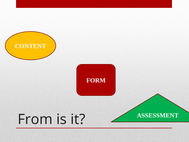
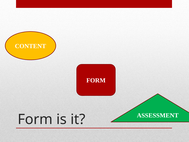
From at (35, 119): From -> Form
